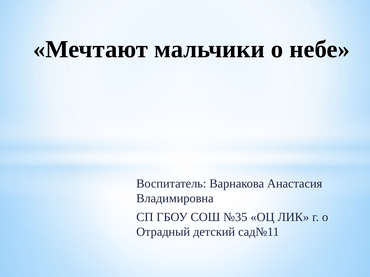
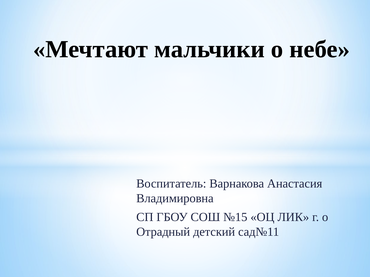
№35: №35 -> №15
